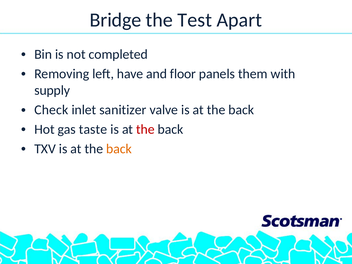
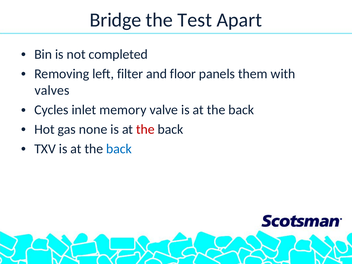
have: have -> filter
supply: supply -> valves
Check: Check -> Cycles
sanitizer: sanitizer -> memory
taste: taste -> none
back at (119, 149) colour: orange -> blue
